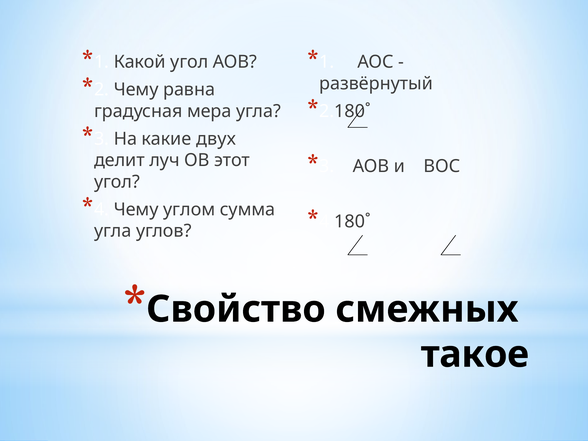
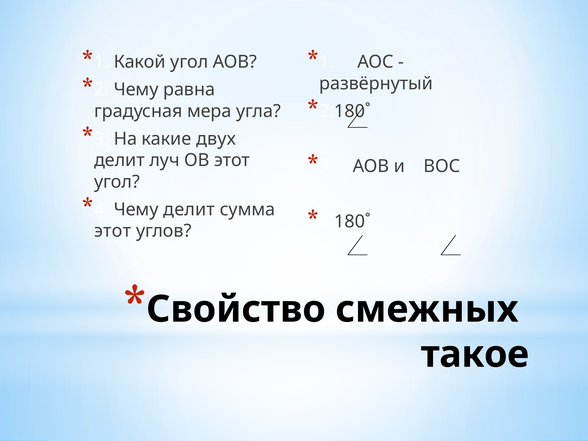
Чему углом: углом -> делит
угла at (113, 231): угла -> этот
